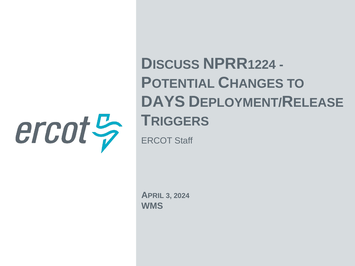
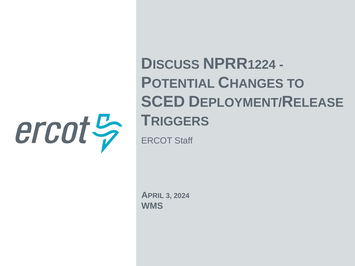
DAYS: DAYS -> SCED
